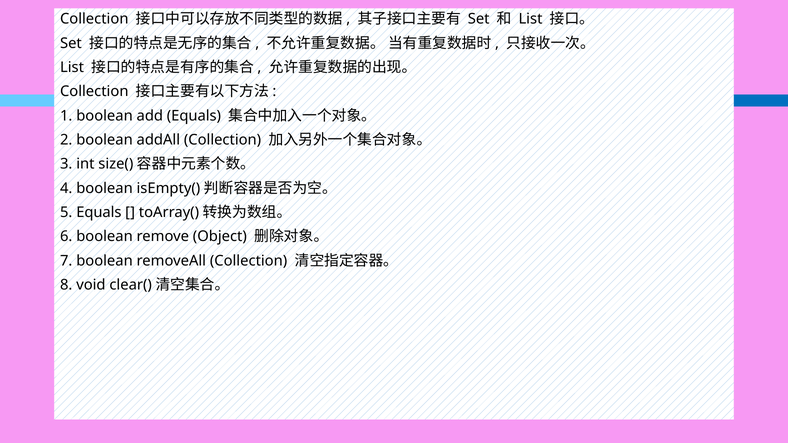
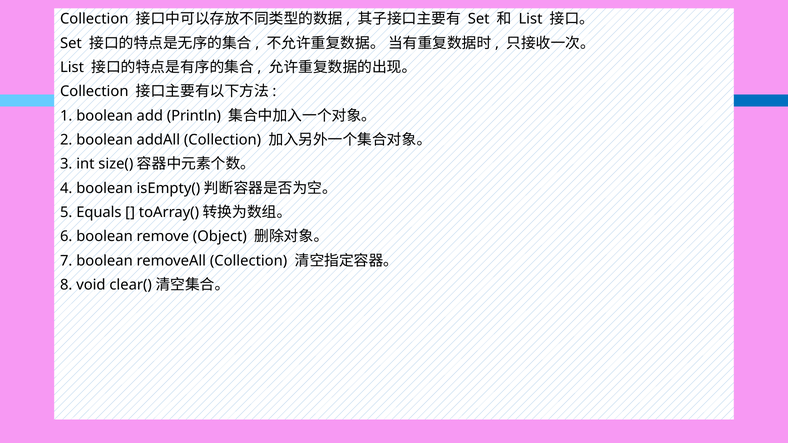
add Equals: Equals -> Println
